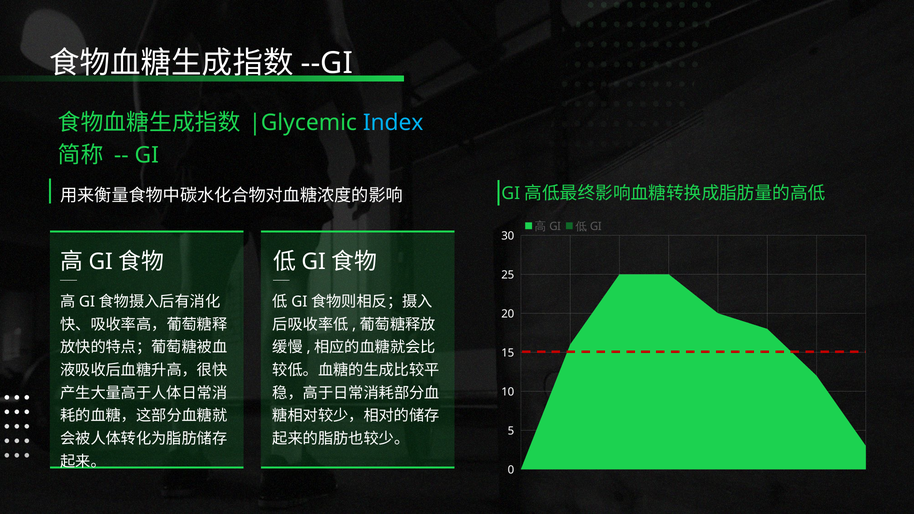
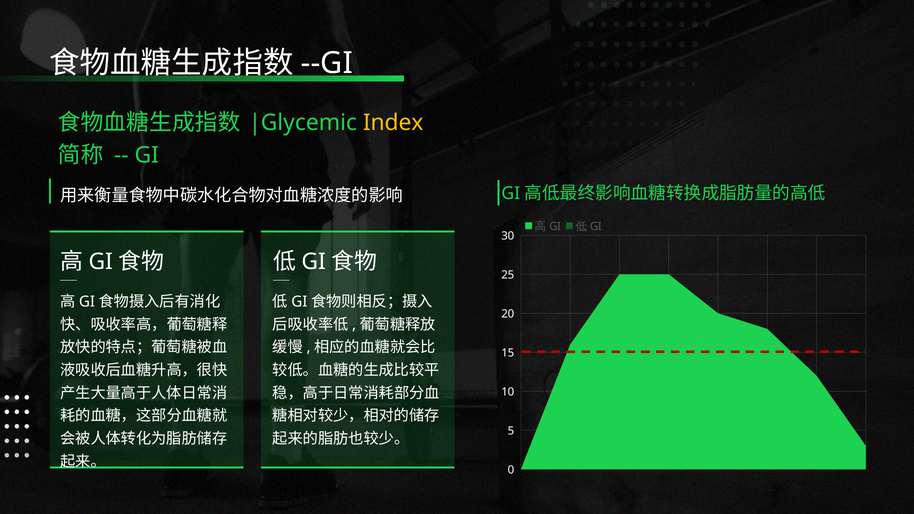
Index colour: light blue -> yellow
